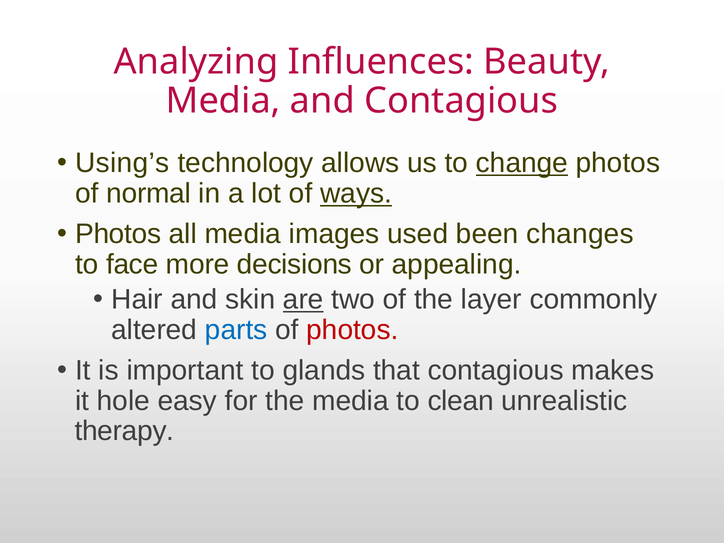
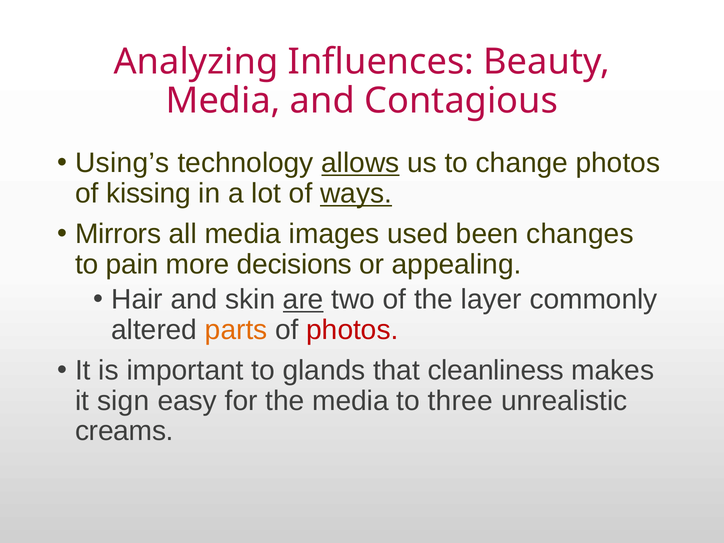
allows underline: none -> present
change underline: present -> none
normal: normal -> kissing
Photos at (118, 234): Photos -> Mirrors
face: face -> pain
parts colour: blue -> orange
that contagious: contagious -> cleanliness
hole: hole -> sign
clean: clean -> three
therapy: therapy -> creams
